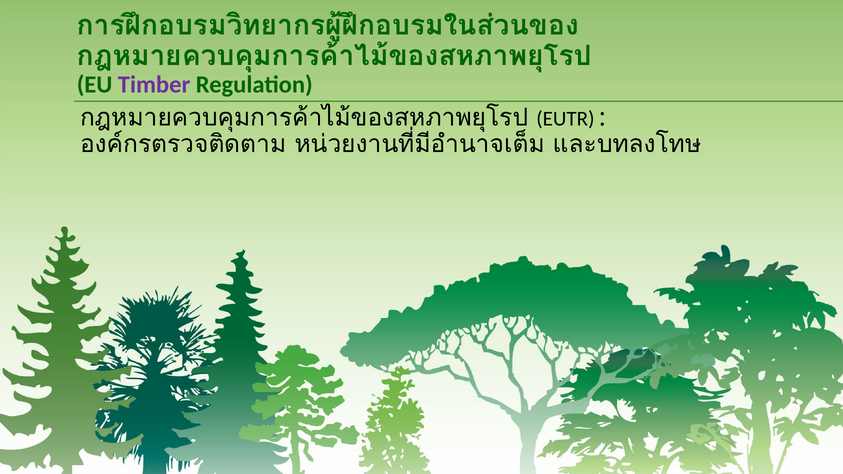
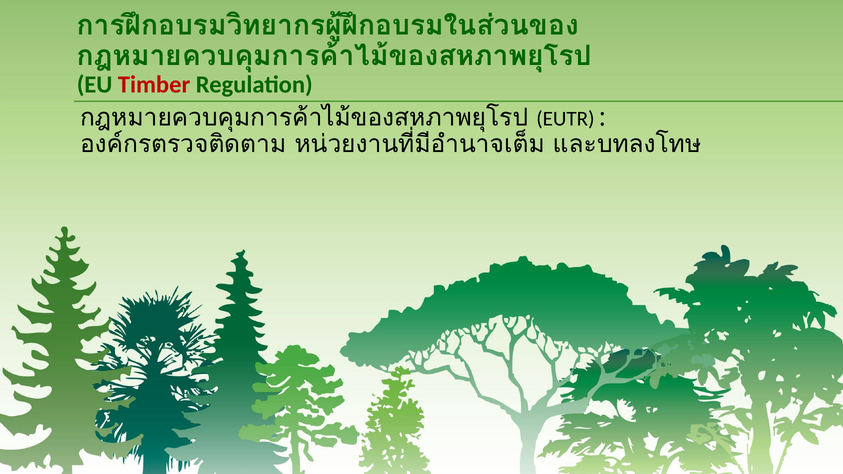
Timber colour: purple -> red
